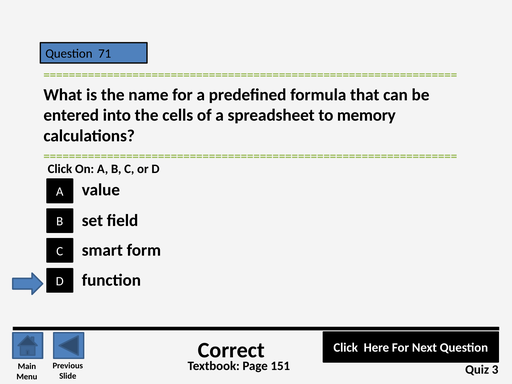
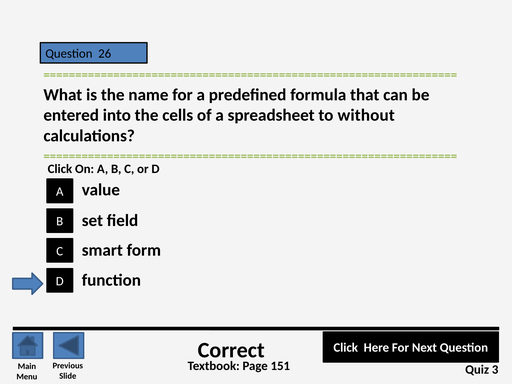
71: 71 -> 26
memory: memory -> without
